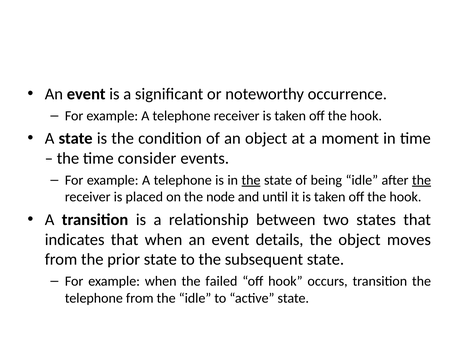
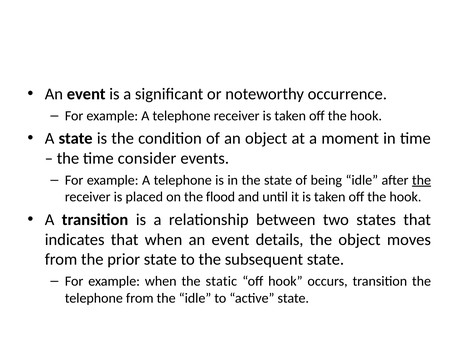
the at (251, 180) underline: present -> none
node: node -> flood
failed: failed -> static
